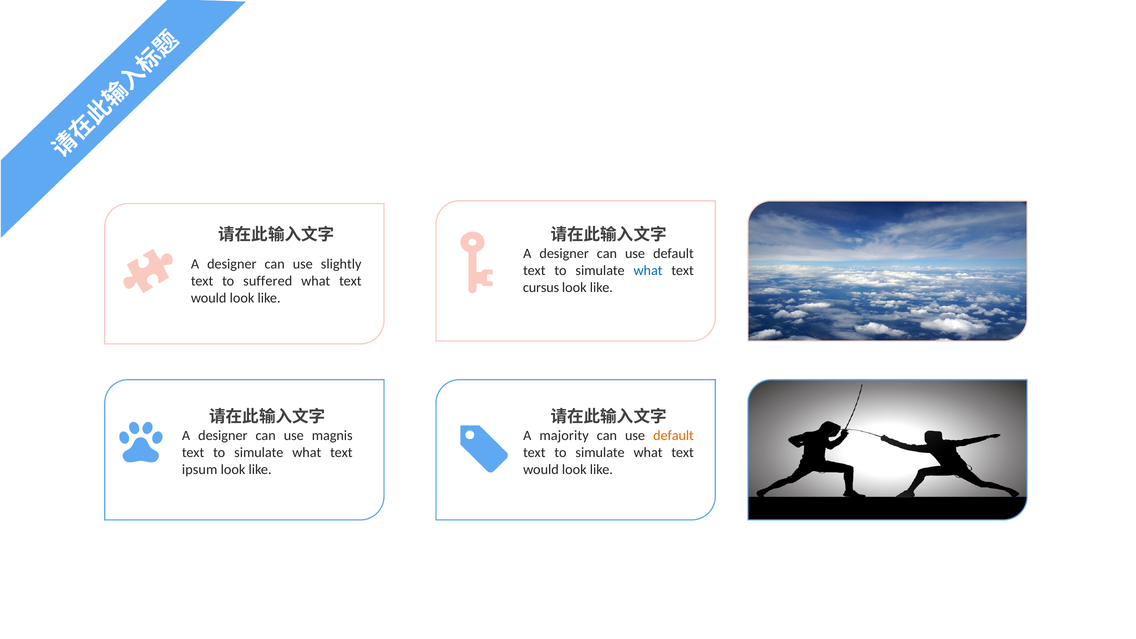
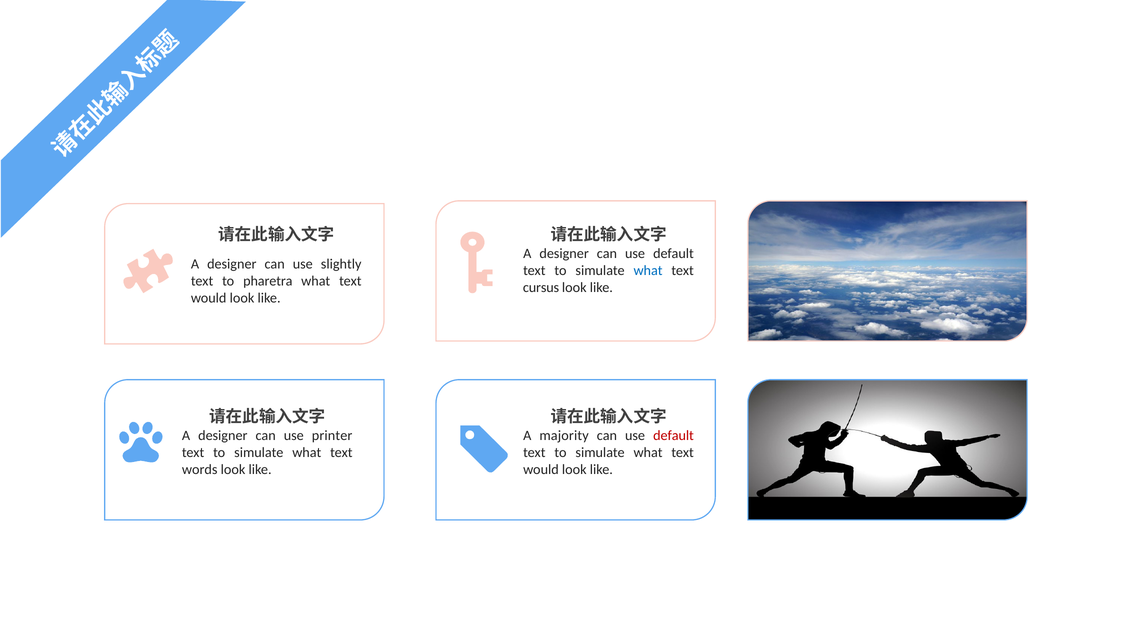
suffered: suffered -> pharetra
magnis: magnis -> printer
default at (673, 435) colour: orange -> red
ipsum: ipsum -> words
